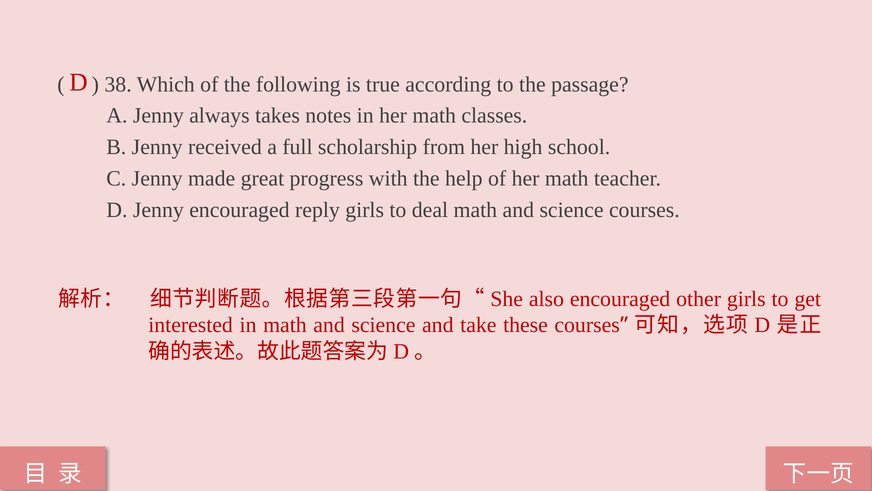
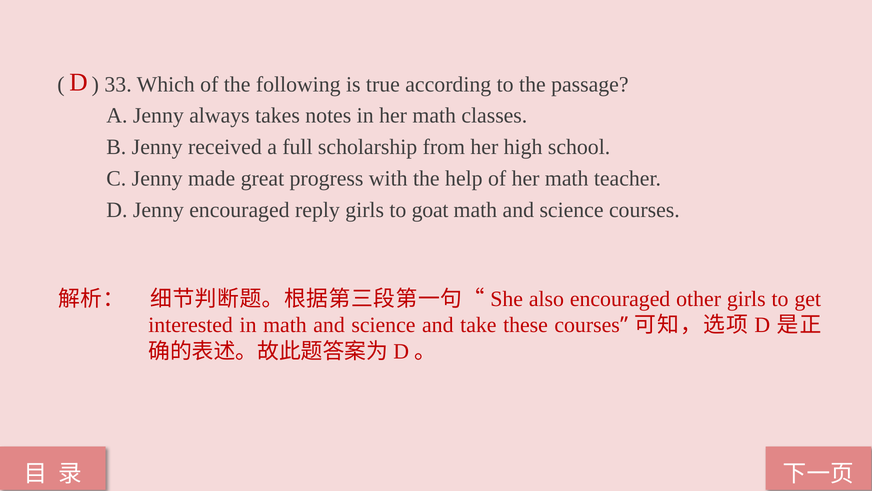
38: 38 -> 33
deal: deal -> goat
